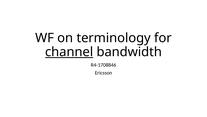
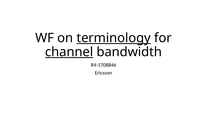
terminology underline: none -> present
